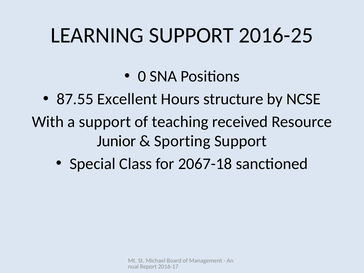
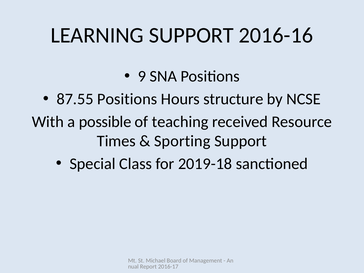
2016-25: 2016-25 -> 2016-16
0: 0 -> 9
87.55 Excellent: Excellent -> Positions
a support: support -> possible
Junior: Junior -> Times
2067-18: 2067-18 -> 2019-18
